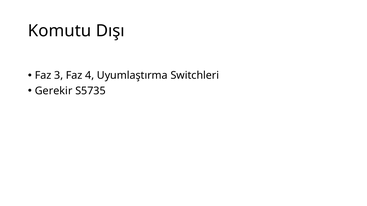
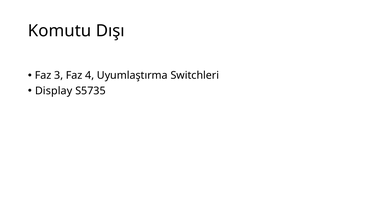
Gerekir: Gerekir -> Display
